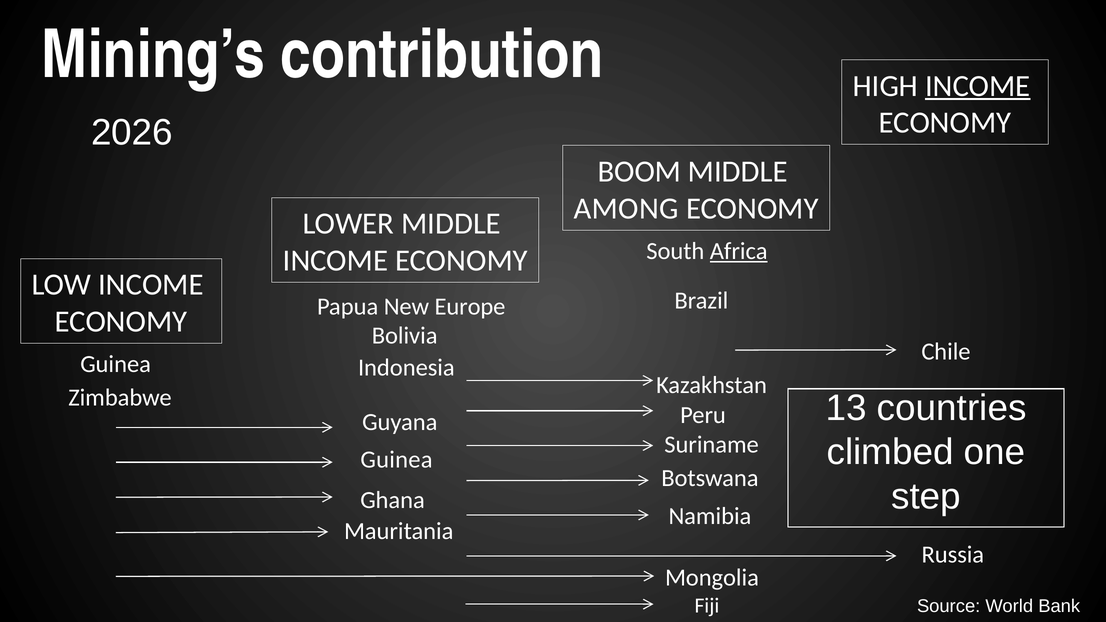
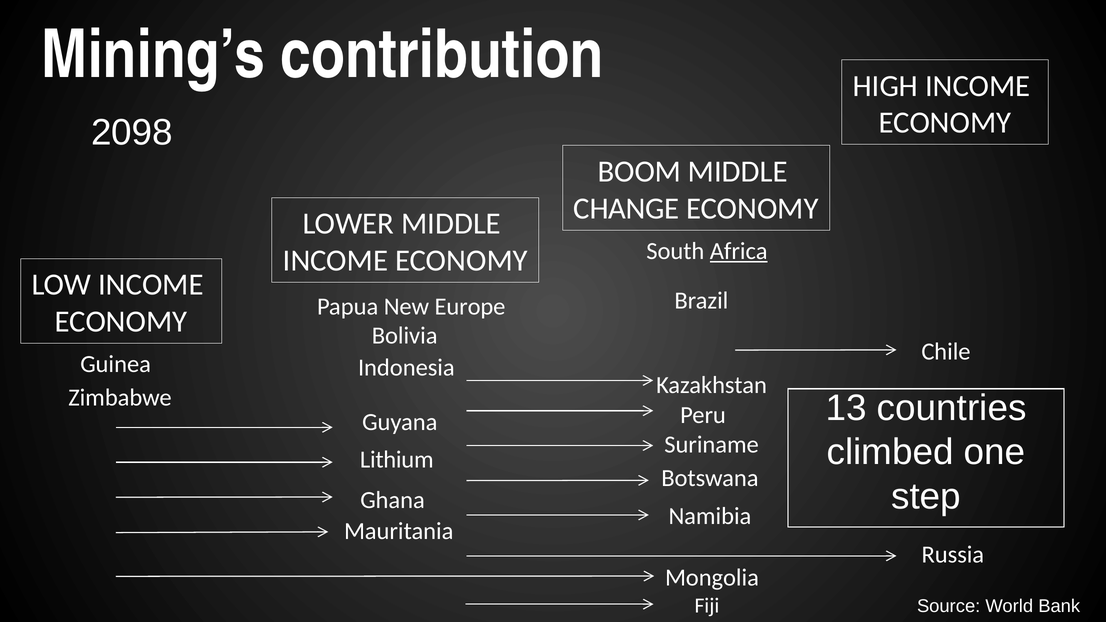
INCOME at (978, 86) underline: present -> none
2026: 2026 -> 2098
AMONG: AMONG -> CHANGE
Guinea at (397, 460): Guinea -> Lithium
